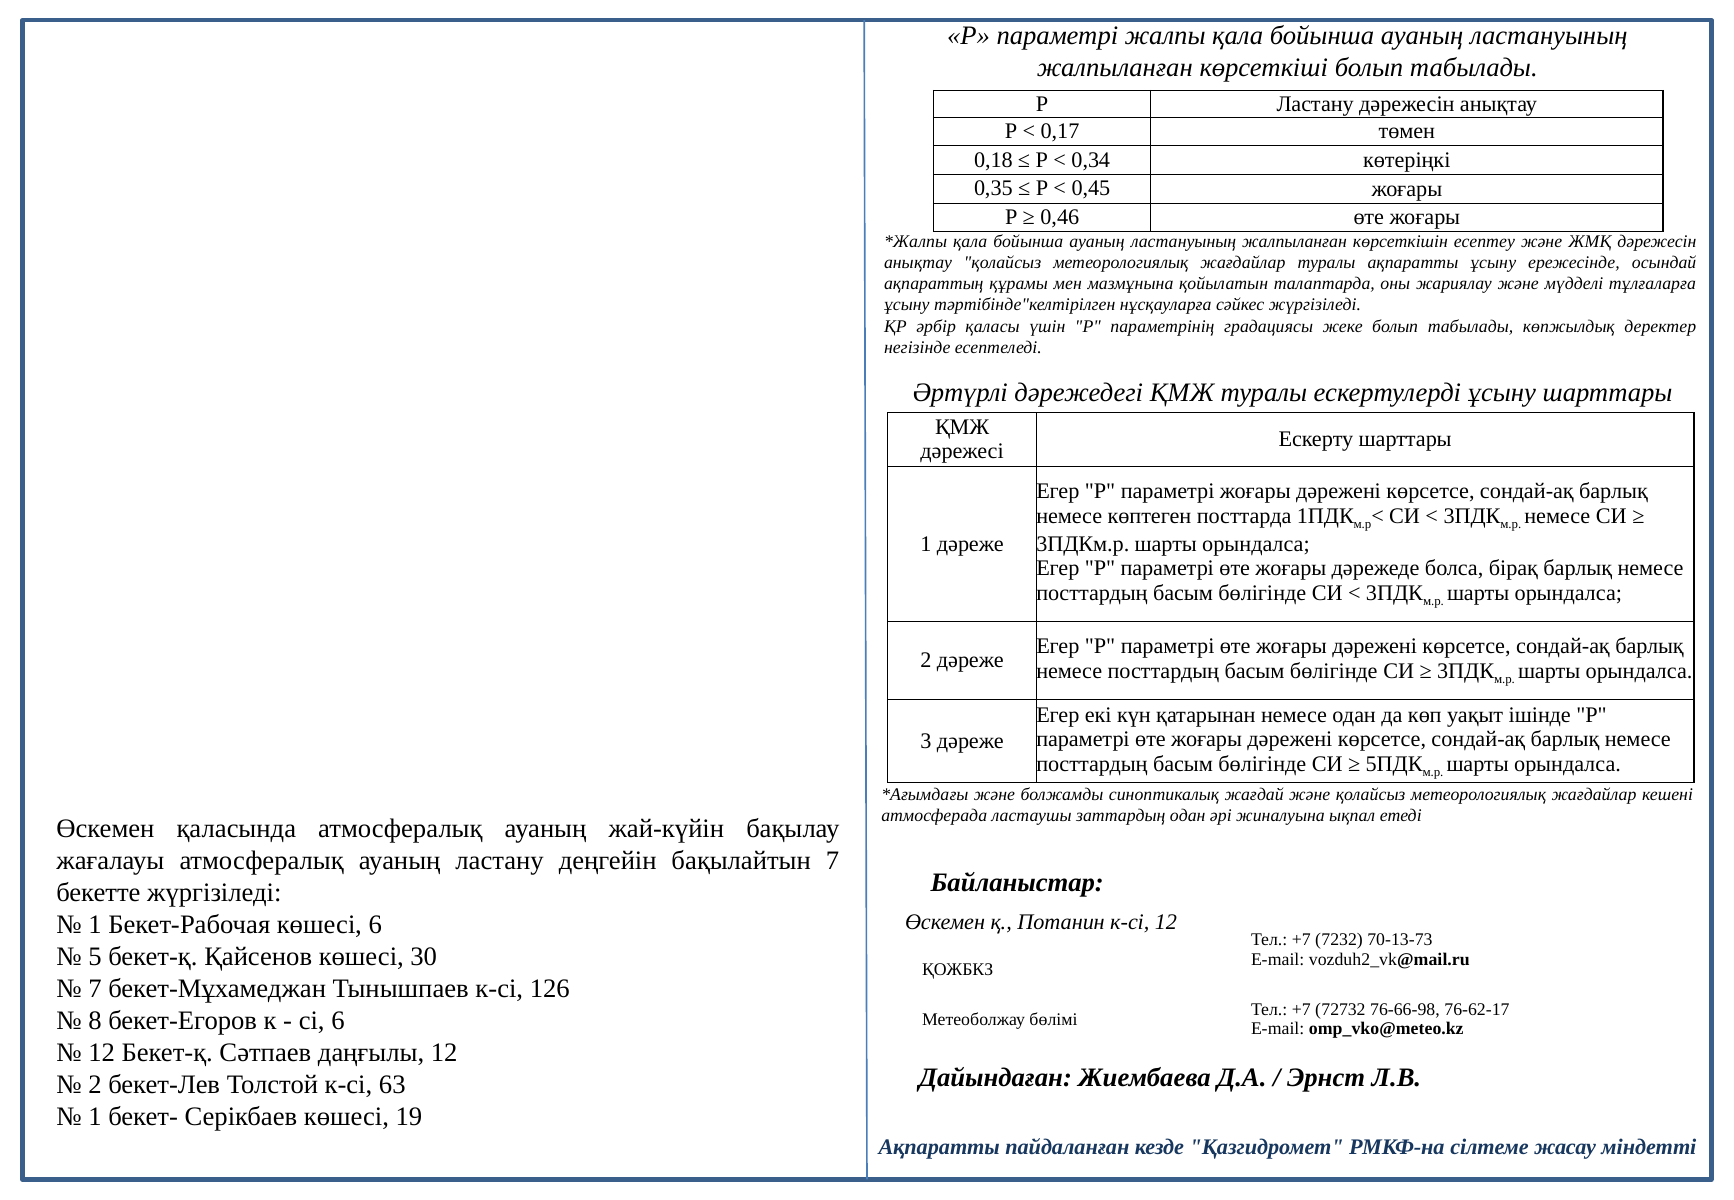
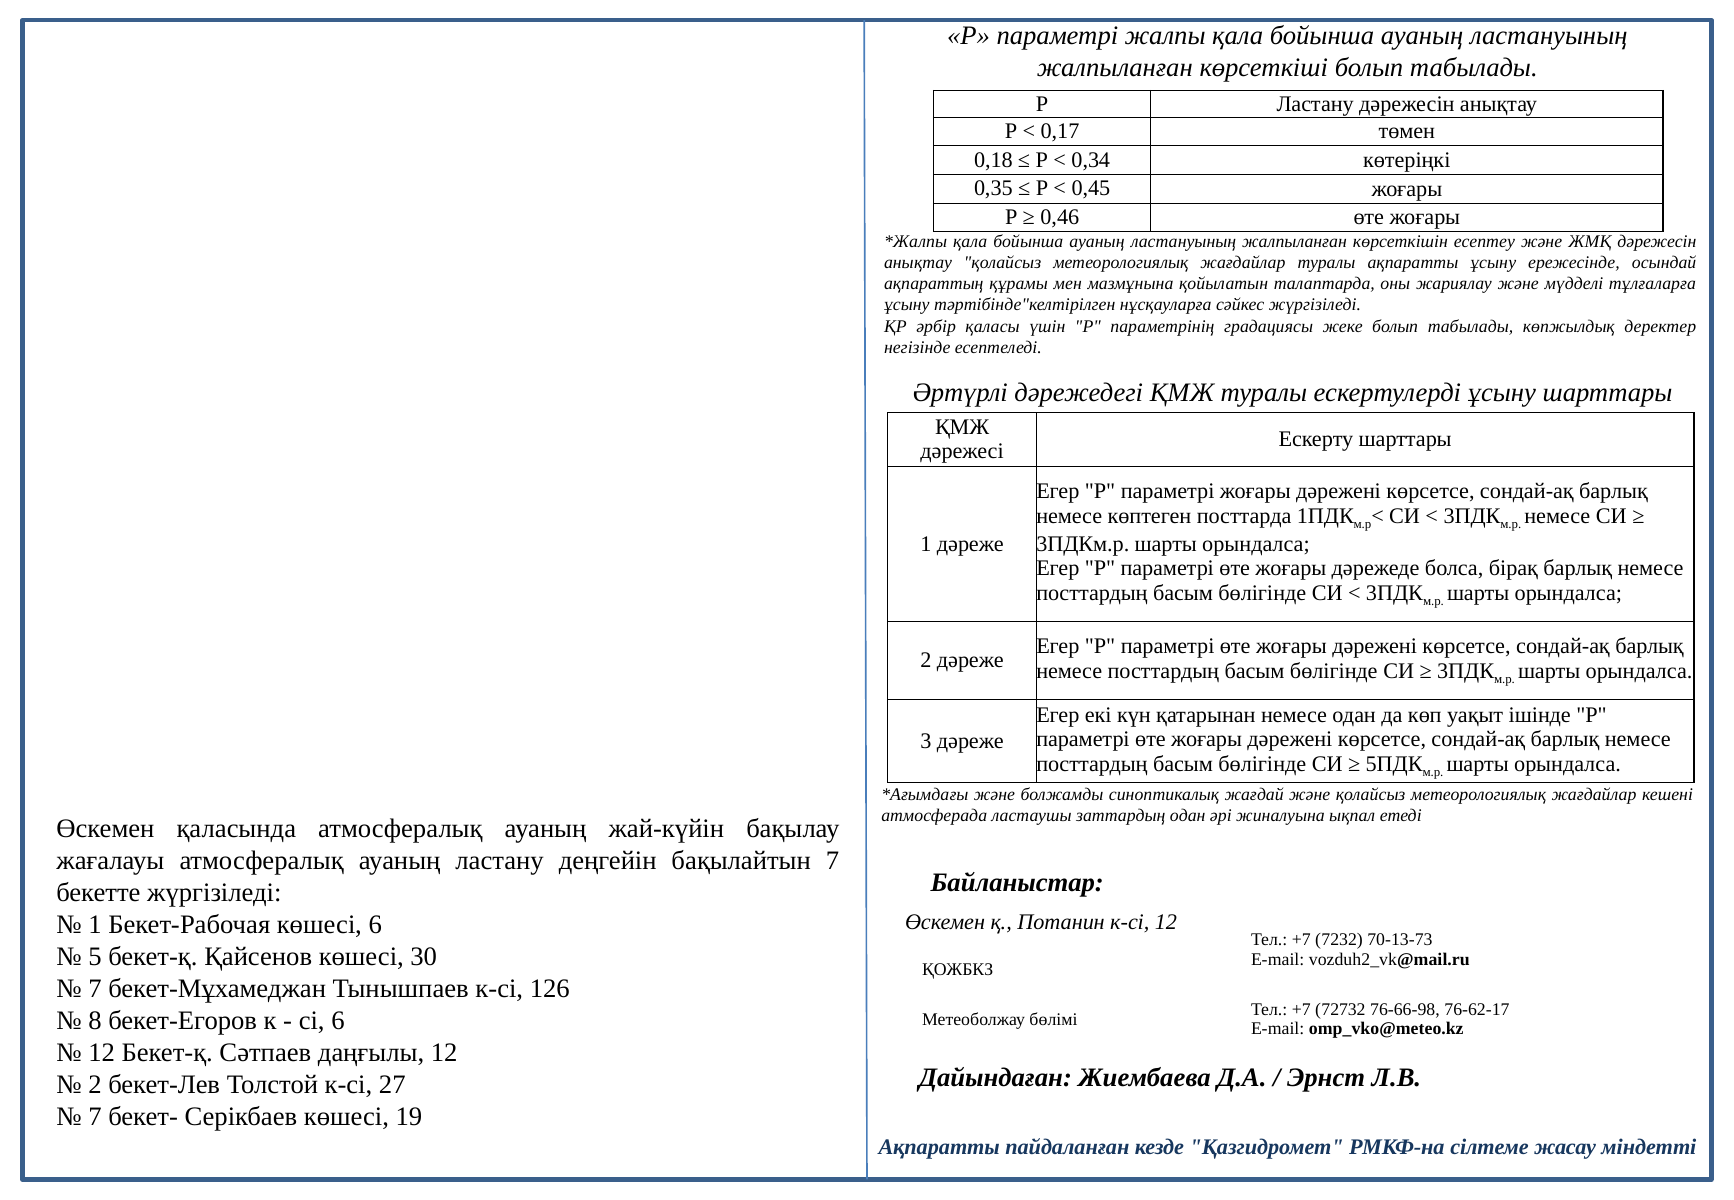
63: 63 -> 27
1 at (95, 1117): 1 -> 7
